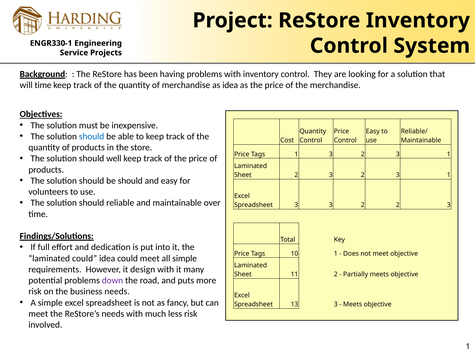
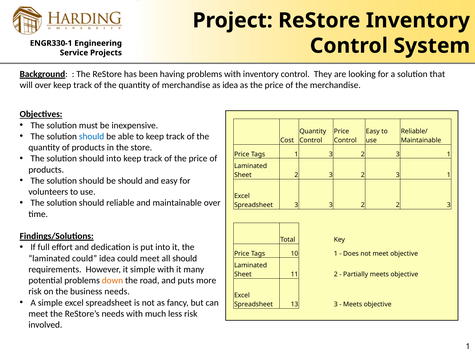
will time: time -> over
should well: well -> into
all simple: simple -> should
it design: design -> simple
down colour: purple -> orange
